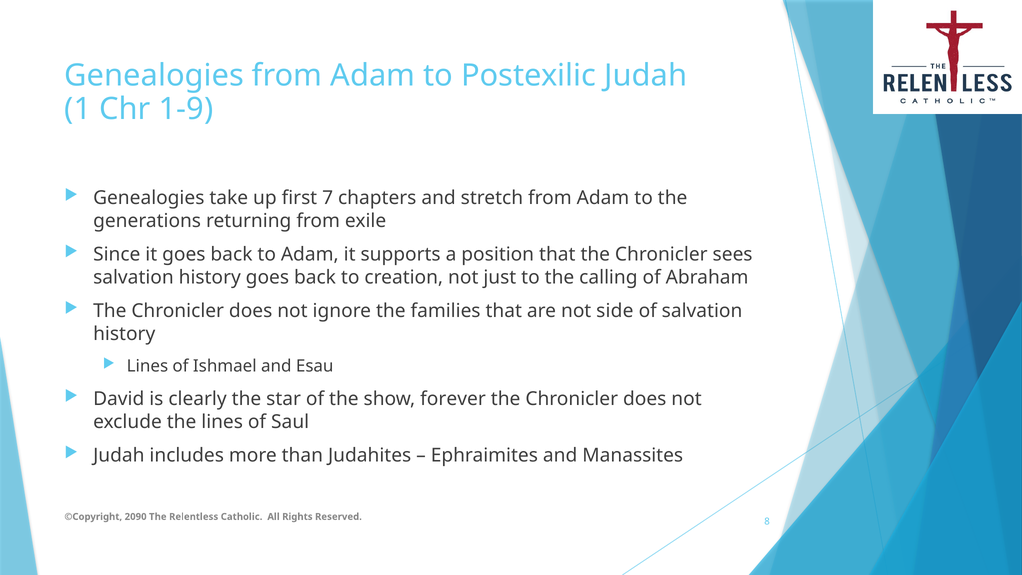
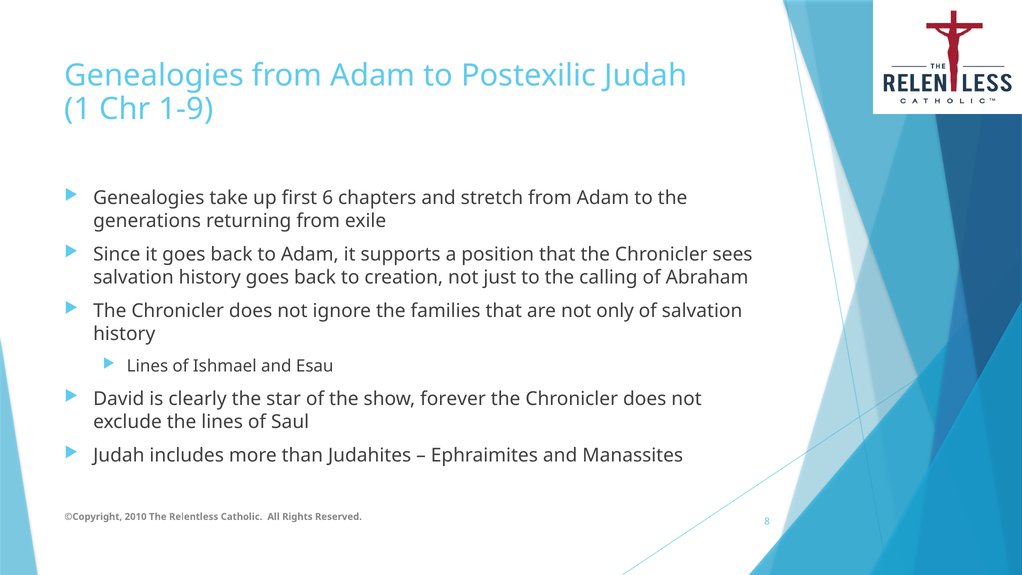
7: 7 -> 6
side: side -> only
2090: 2090 -> 2010
